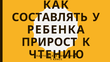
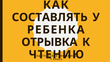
ПРИРОСТ: ПРИРОСТ -> ОТРЫВКА
